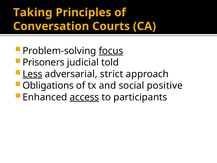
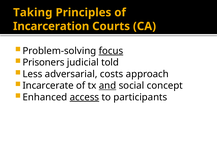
Conversation: Conversation -> Incarceration
Less underline: present -> none
strict: strict -> costs
Obligations: Obligations -> Incarcerate
and underline: none -> present
positive: positive -> concept
